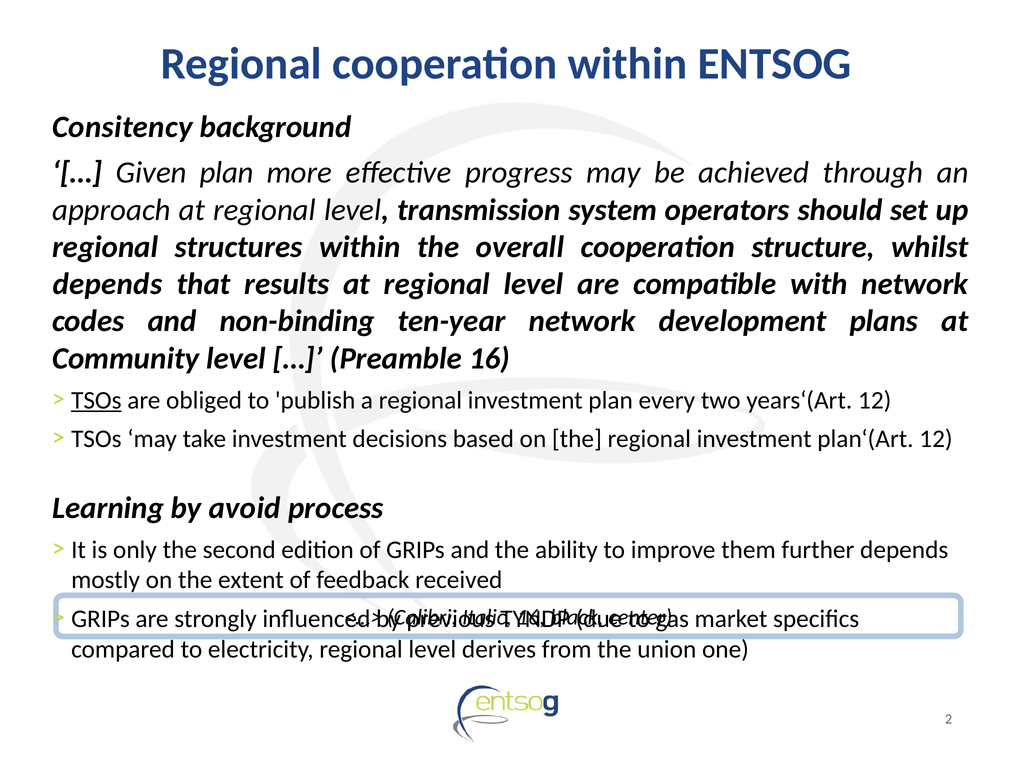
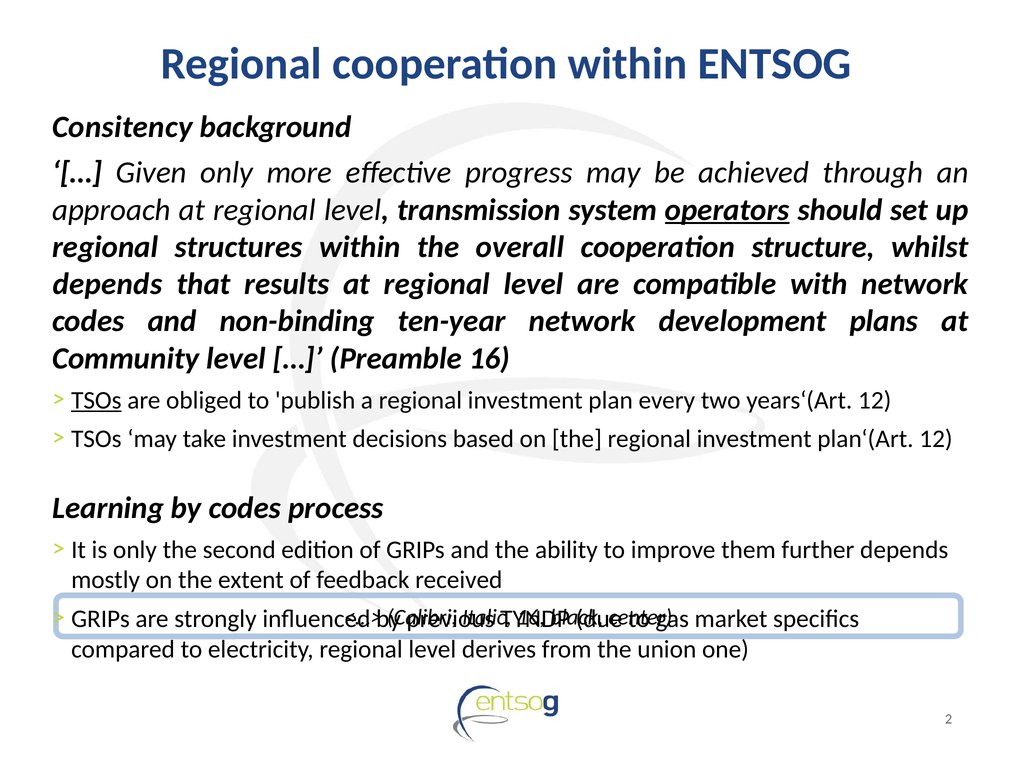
Given plan: plan -> only
operators underline: none -> present
by avoid: avoid -> codes
